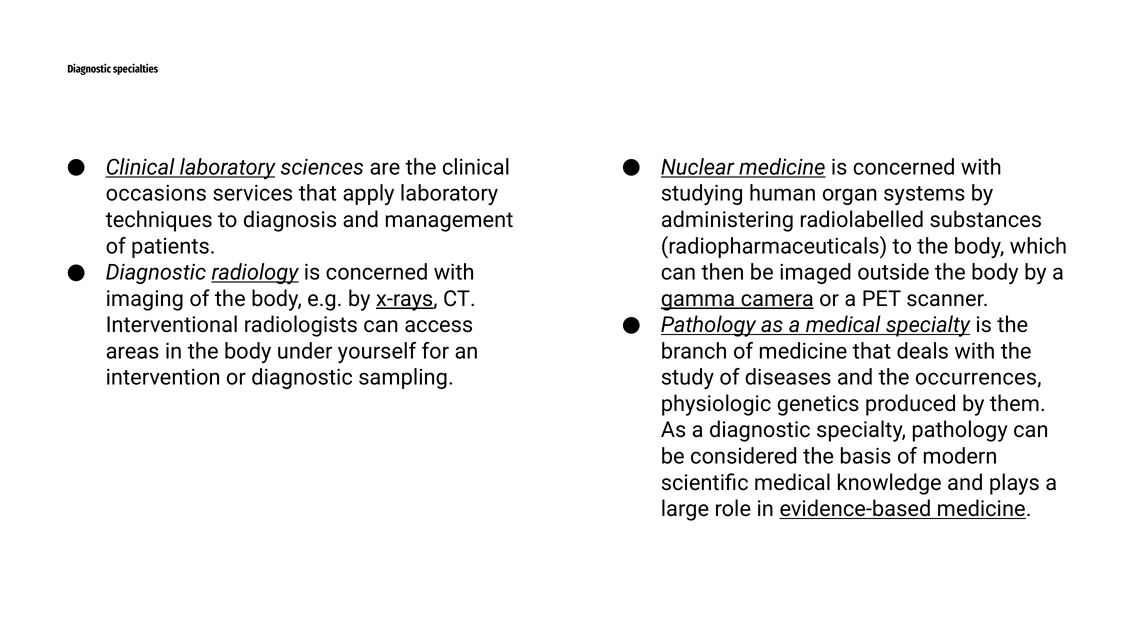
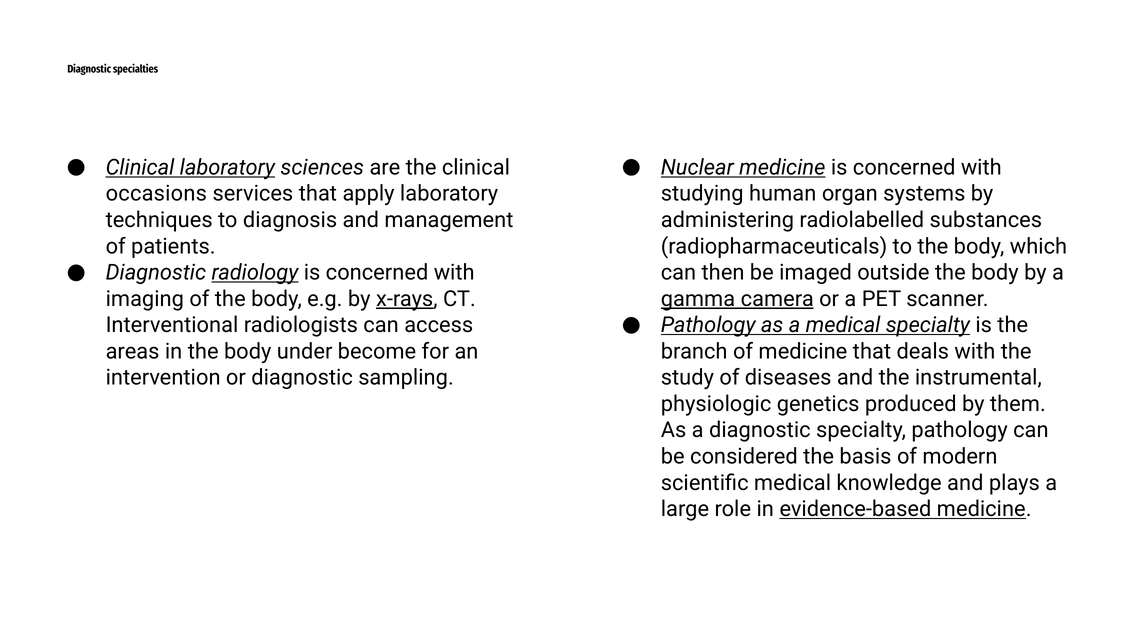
yourself: yourself -> become
occurrences: occurrences -> instrumental
